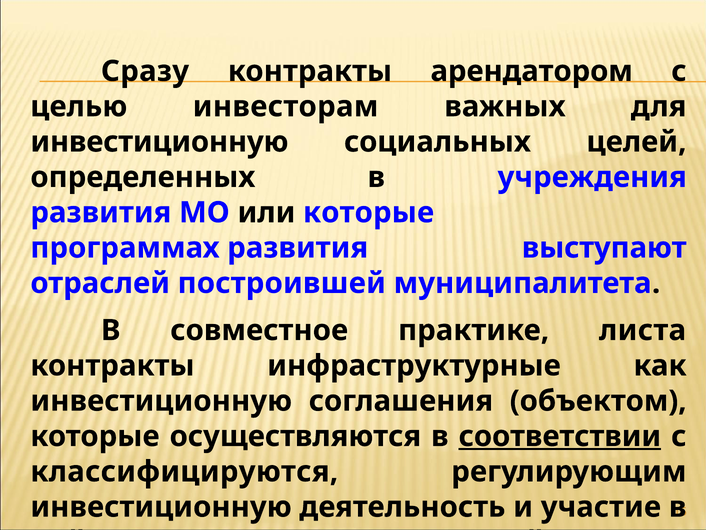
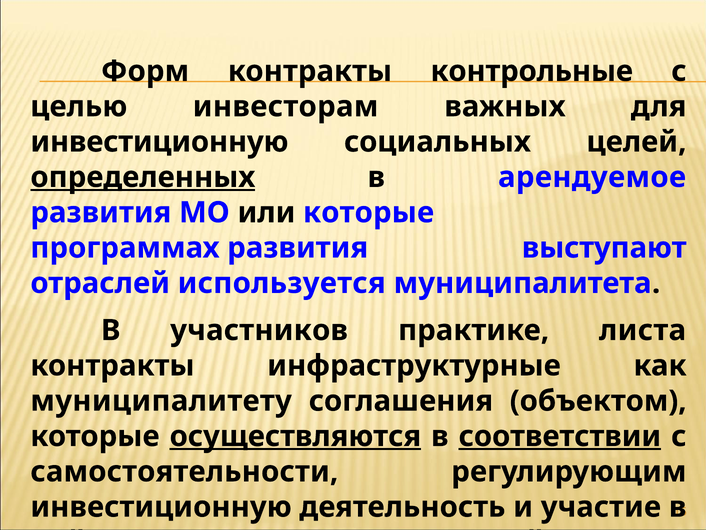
Сразу: Сразу -> Форм
арендатором: арендатором -> контрольные
определенных underline: none -> present
учреждения: учреждения -> арендуемое
построившей: построившей -> используется
совместное: совместное -> участников
инвестиционную at (161, 401): инвестиционную -> муниципалитету
осуществляются underline: none -> present
классифицируются: классифицируются -> самостоятельности
